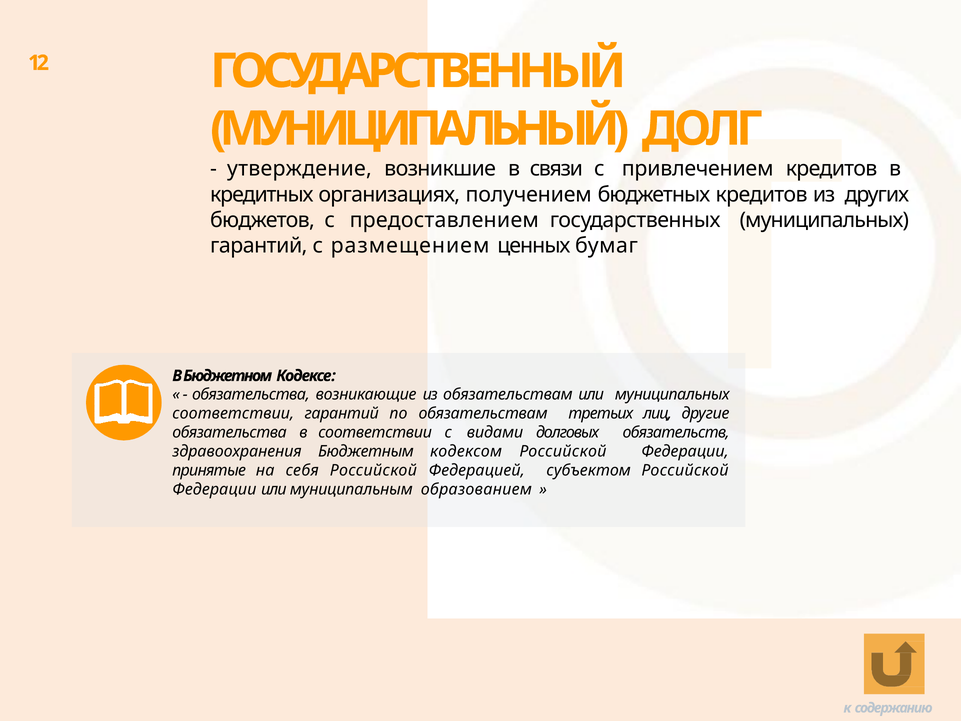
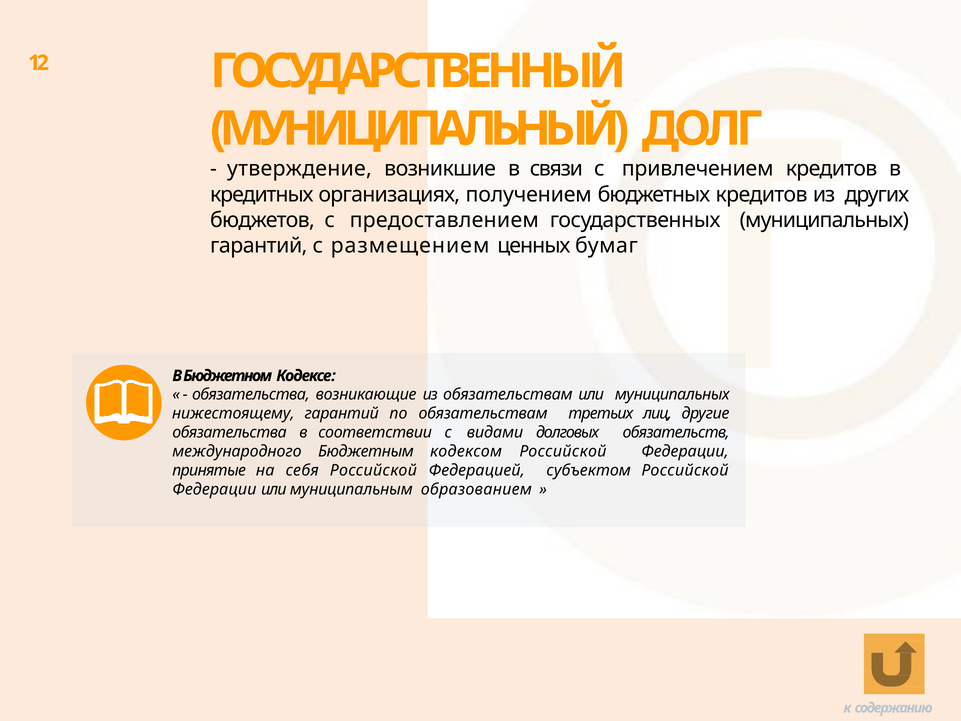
соответствии at (233, 413): соответствии -> нижестоящему
здравоохранения: здравоохранения -> международного
